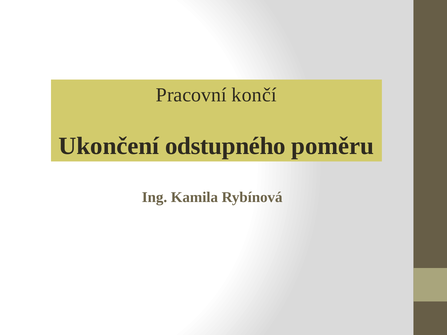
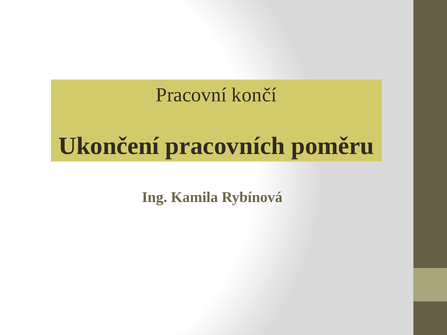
odstupného: odstupného -> pracovních
